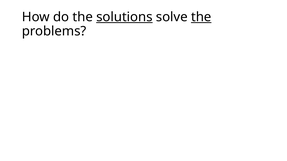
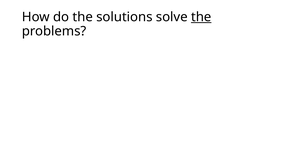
solutions underline: present -> none
